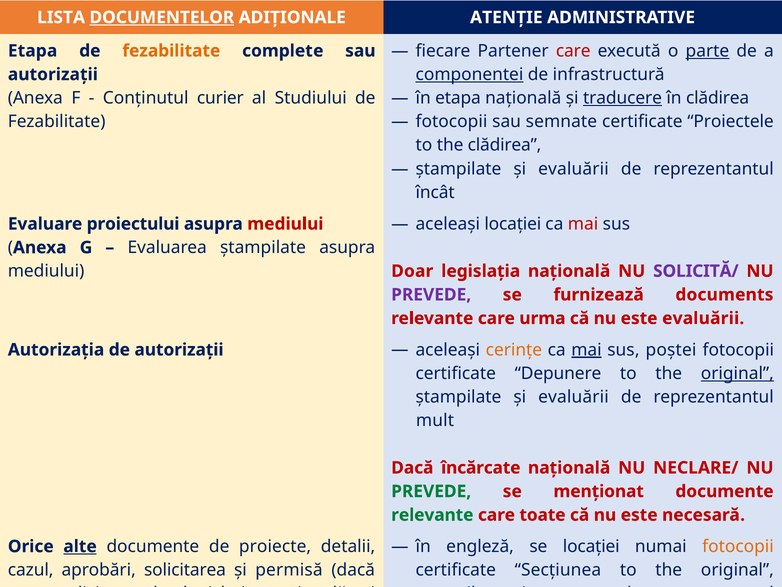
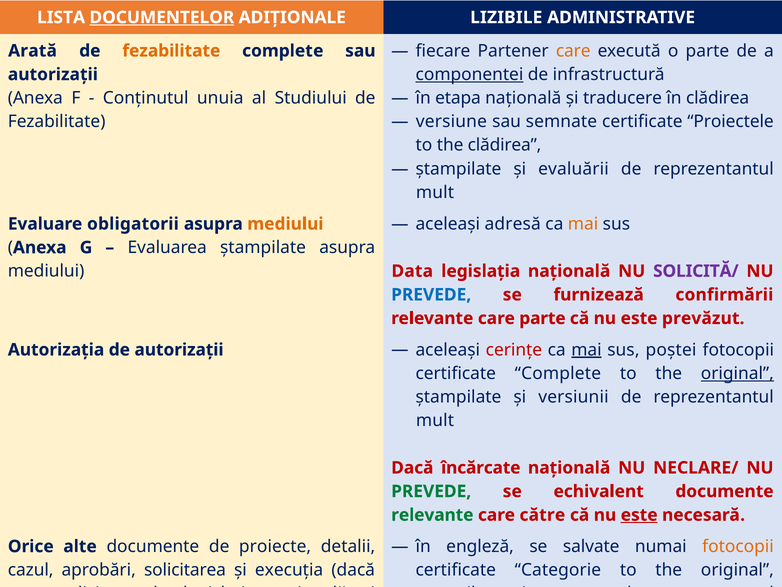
ATENȚIE: ATENȚIE -> LIZIBILE
care at (573, 51) colour: red -> orange
parte at (707, 51) underline: present -> none
Etapa at (33, 51): Etapa -> Arată
curier: curier -> unuia
traducere underline: present -> none
fotocopii at (451, 122): fotocopii -> versiune
încât at (435, 192): încât -> mult
aceleași locației: locației -> adresă
mai at (583, 224) colour: red -> orange
Evaluare proiectului: proiectului -> obligatorii
mediului at (285, 224) colour: red -> orange
Doar: Doar -> Data
PREVEDE at (431, 294) colour: purple -> blue
documents: documents -> confirmării
care urma: urma -> parte
este evaluării: evaluării -> prevăzut
cerințe colour: orange -> red
certificate Depunere: Depunere -> Complete
evaluării at (573, 397): evaluării -> versiunii
menționat: menționat -> echivalent
toate: toate -> către
este at (639, 515) underline: none -> present
se locației: locației -> salvate
alte underline: present -> none
și permisă: permisă -> execuția
Secțiunea: Secțiunea -> Categorie
